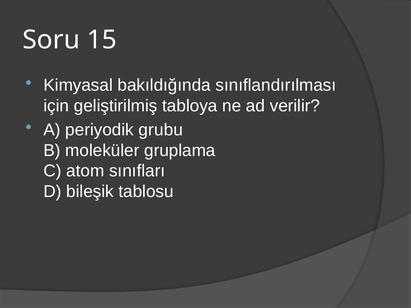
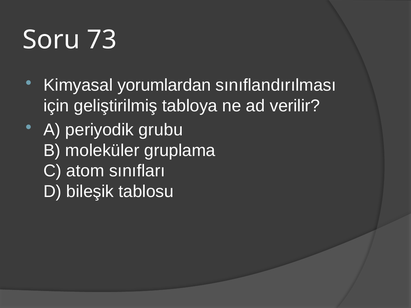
15: 15 -> 73
bakıldığında: bakıldığında -> yorumlardan
